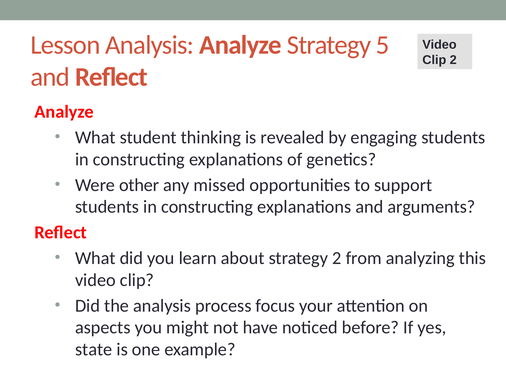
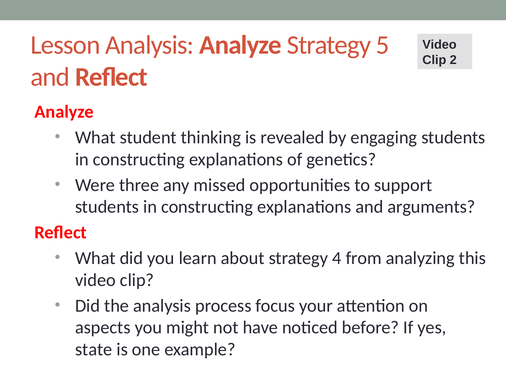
other: other -> three
strategy 2: 2 -> 4
